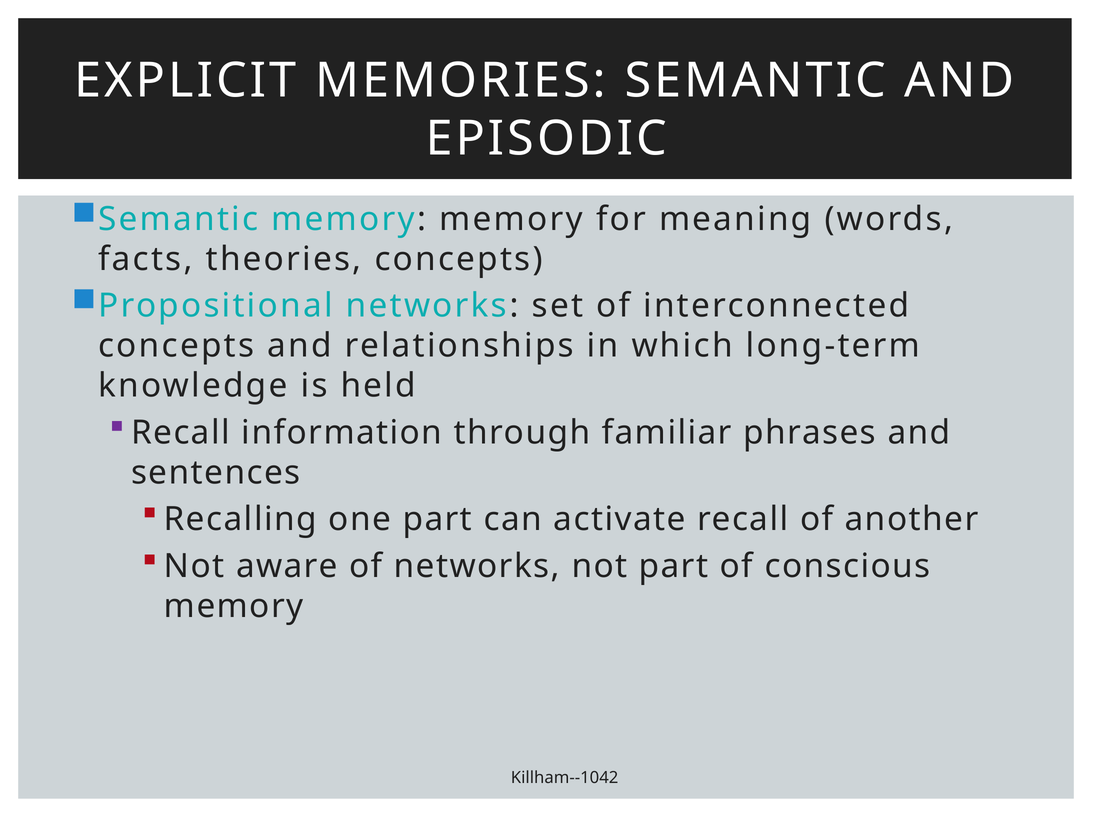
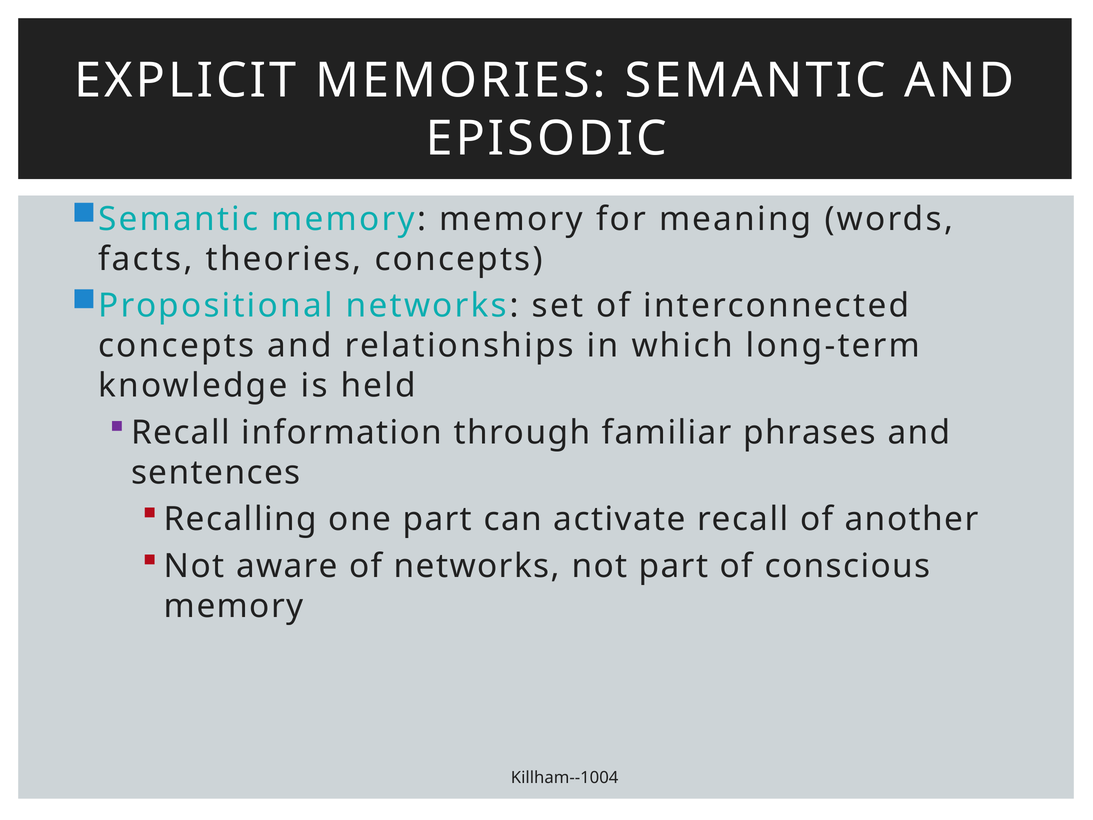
Killham--1042: Killham--1042 -> Killham--1004
